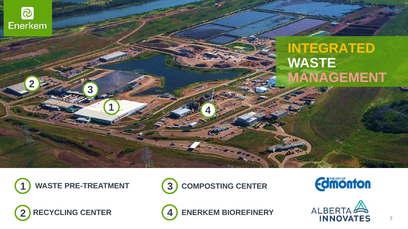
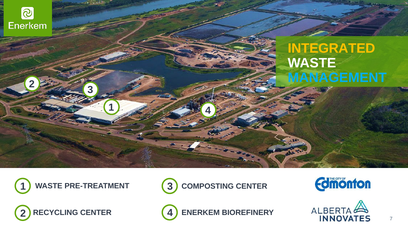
MANAGEMENT colour: pink -> light blue
